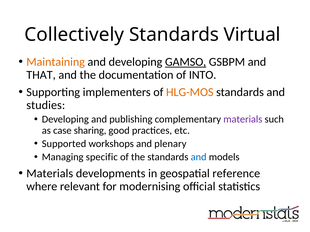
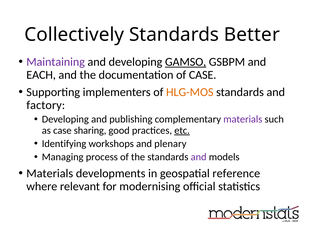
Virtual: Virtual -> Better
Maintaining colour: orange -> purple
THAT: THAT -> EACH
of INTO: INTO -> CASE
studies: studies -> factory
etc underline: none -> present
Supported: Supported -> Identifying
specific: specific -> process
and at (199, 157) colour: blue -> purple
